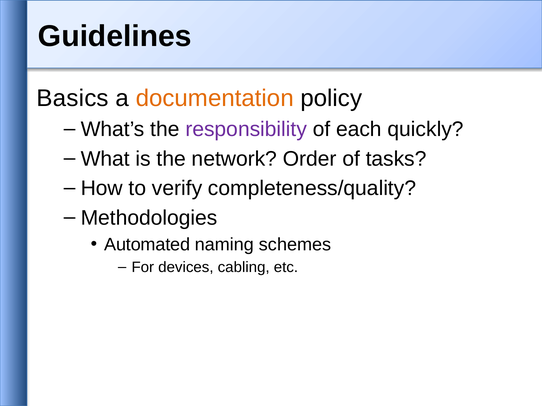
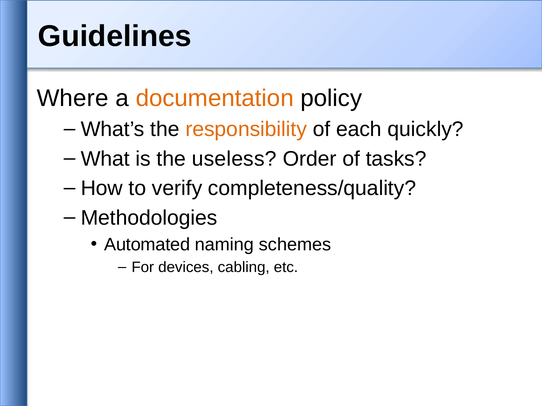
Basics: Basics -> Where
responsibility colour: purple -> orange
network: network -> useless
